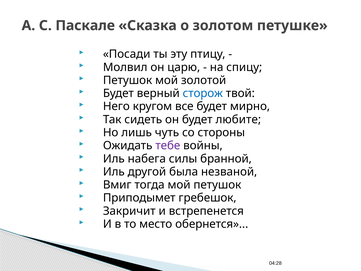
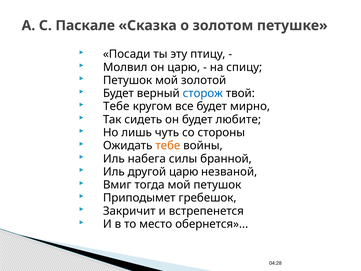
Него at (116, 106): Него -> Тебе
тебе at (168, 146) colour: purple -> orange
другой была: была -> царю
